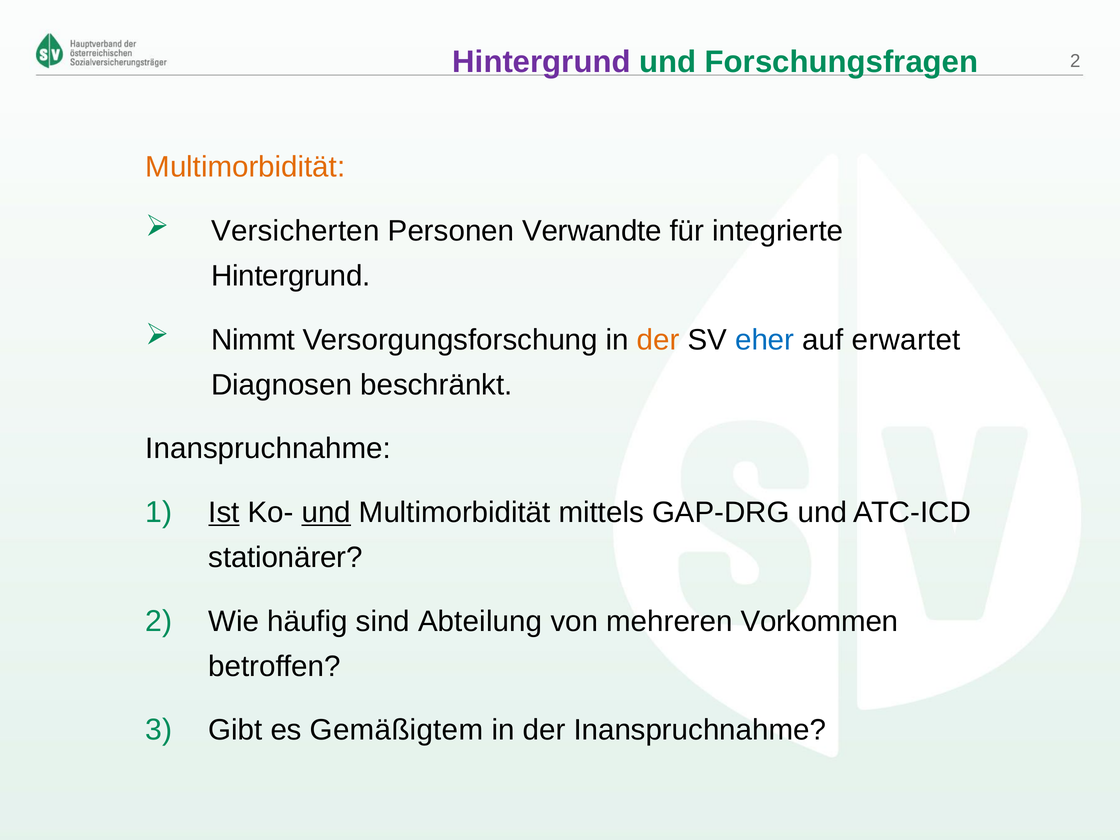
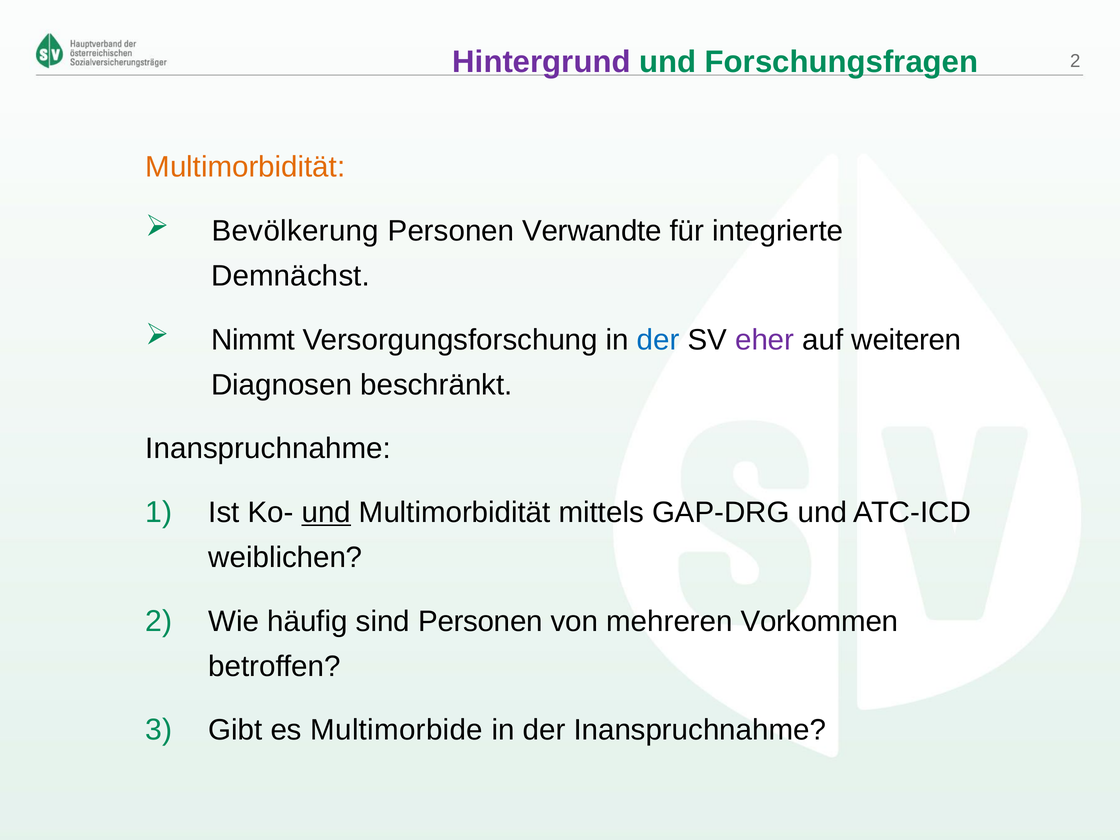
Versicherten: Versicherten -> Bevölkerung
Hintergrund at (291, 276): Hintergrund -> Demnächst
der at (658, 340) colour: orange -> blue
eher colour: blue -> purple
erwartet: erwartet -> weiteren
Ist underline: present -> none
stationärer: stationärer -> weiblichen
sind Abteilung: Abteilung -> Personen
Gemäßigtem: Gemäßigtem -> Multimorbide
